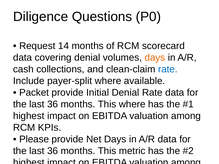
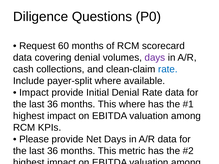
14: 14 -> 60
days at (155, 58) colour: orange -> purple
Packet at (34, 93): Packet -> Impact
